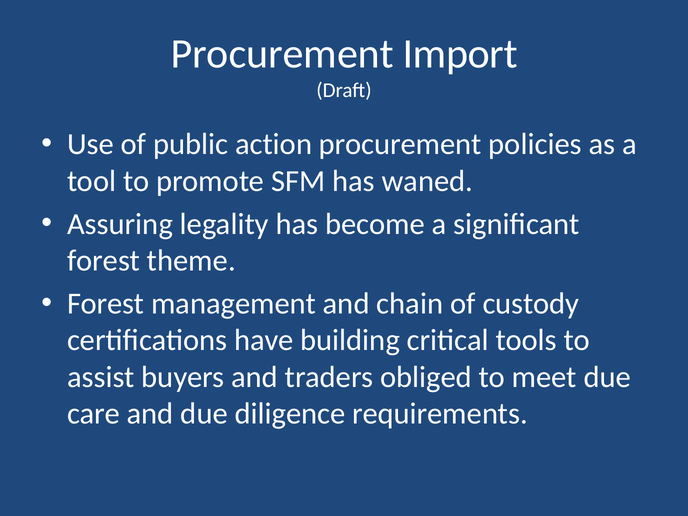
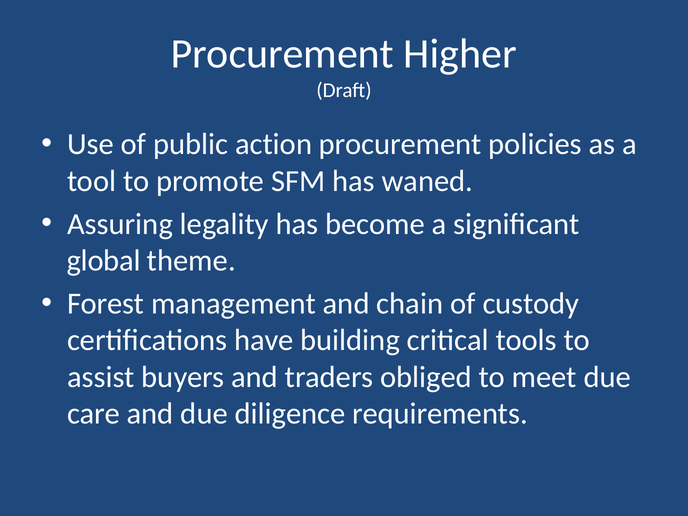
Import: Import -> Higher
forest at (104, 261): forest -> global
